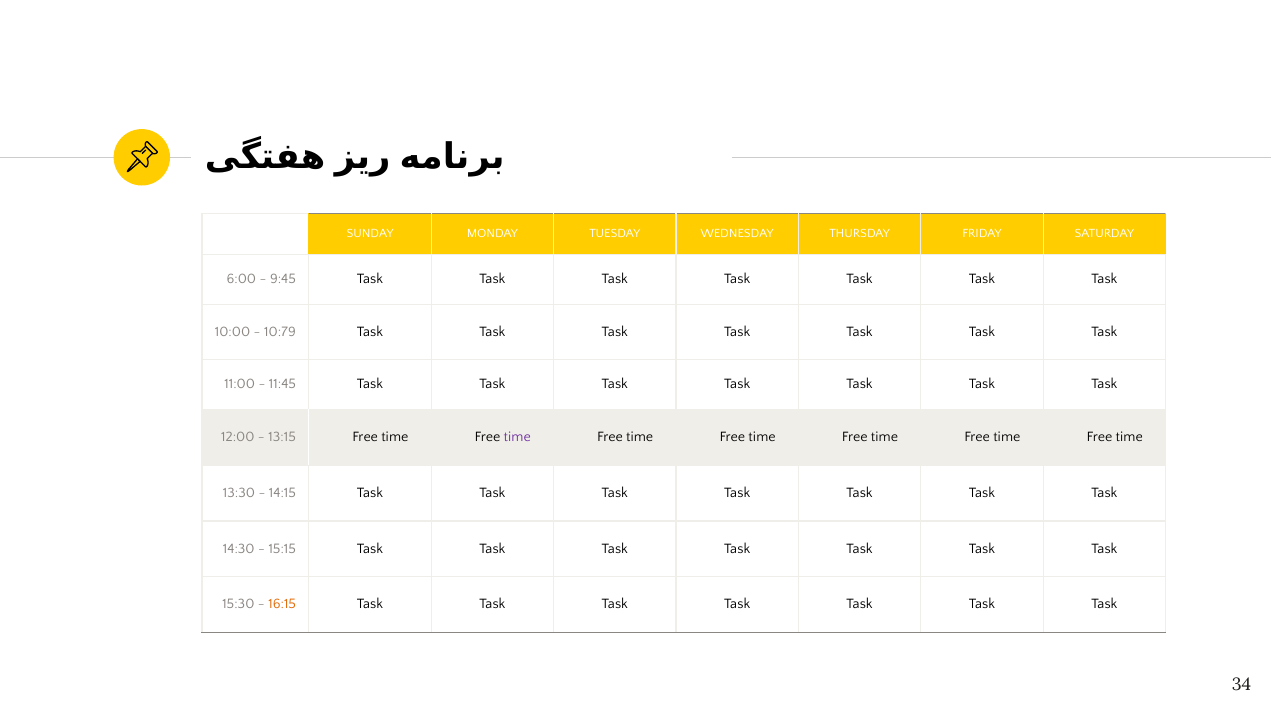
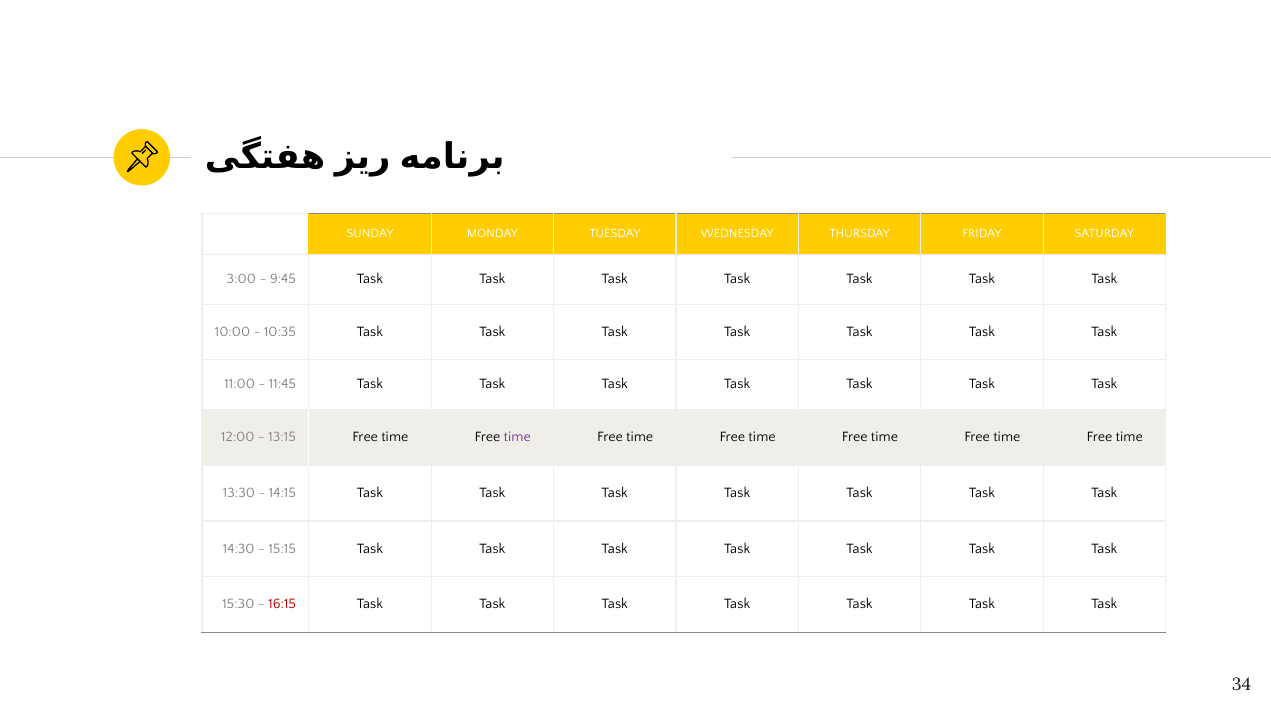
6:00: 6:00 -> 3:00
10:79: 10:79 -> 10:35
16:15 colour: orange -> red
